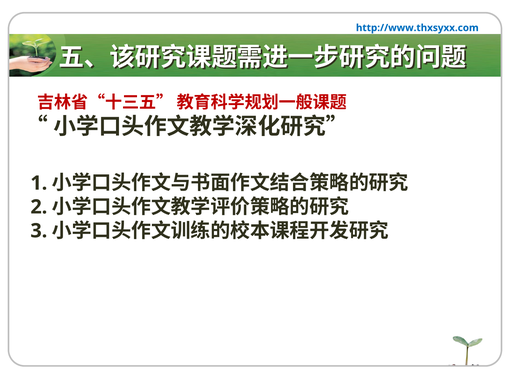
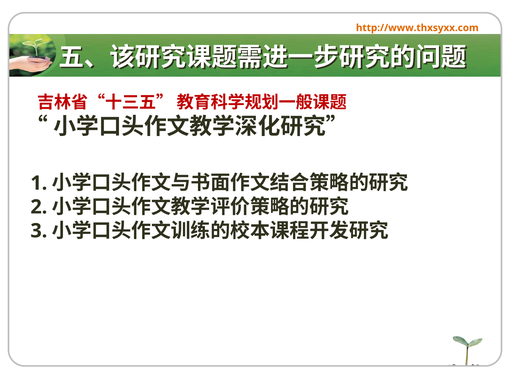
http://www.thxsyxx.com colour: blue -> orange
